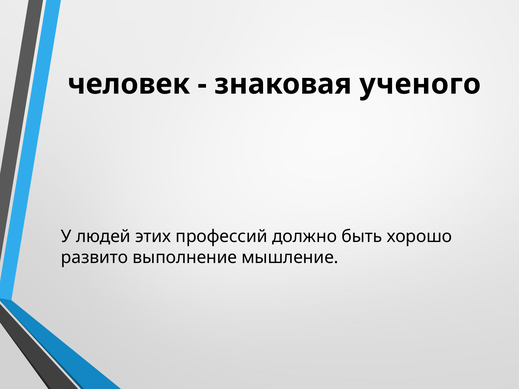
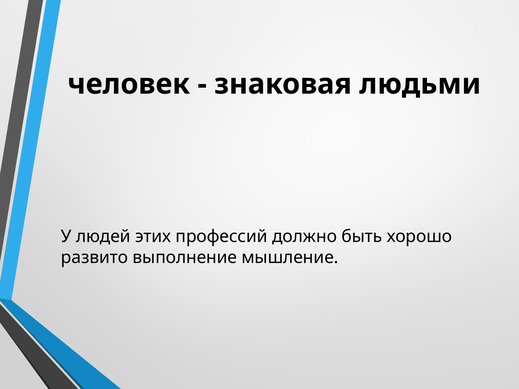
ученого: ученого -> людьми
